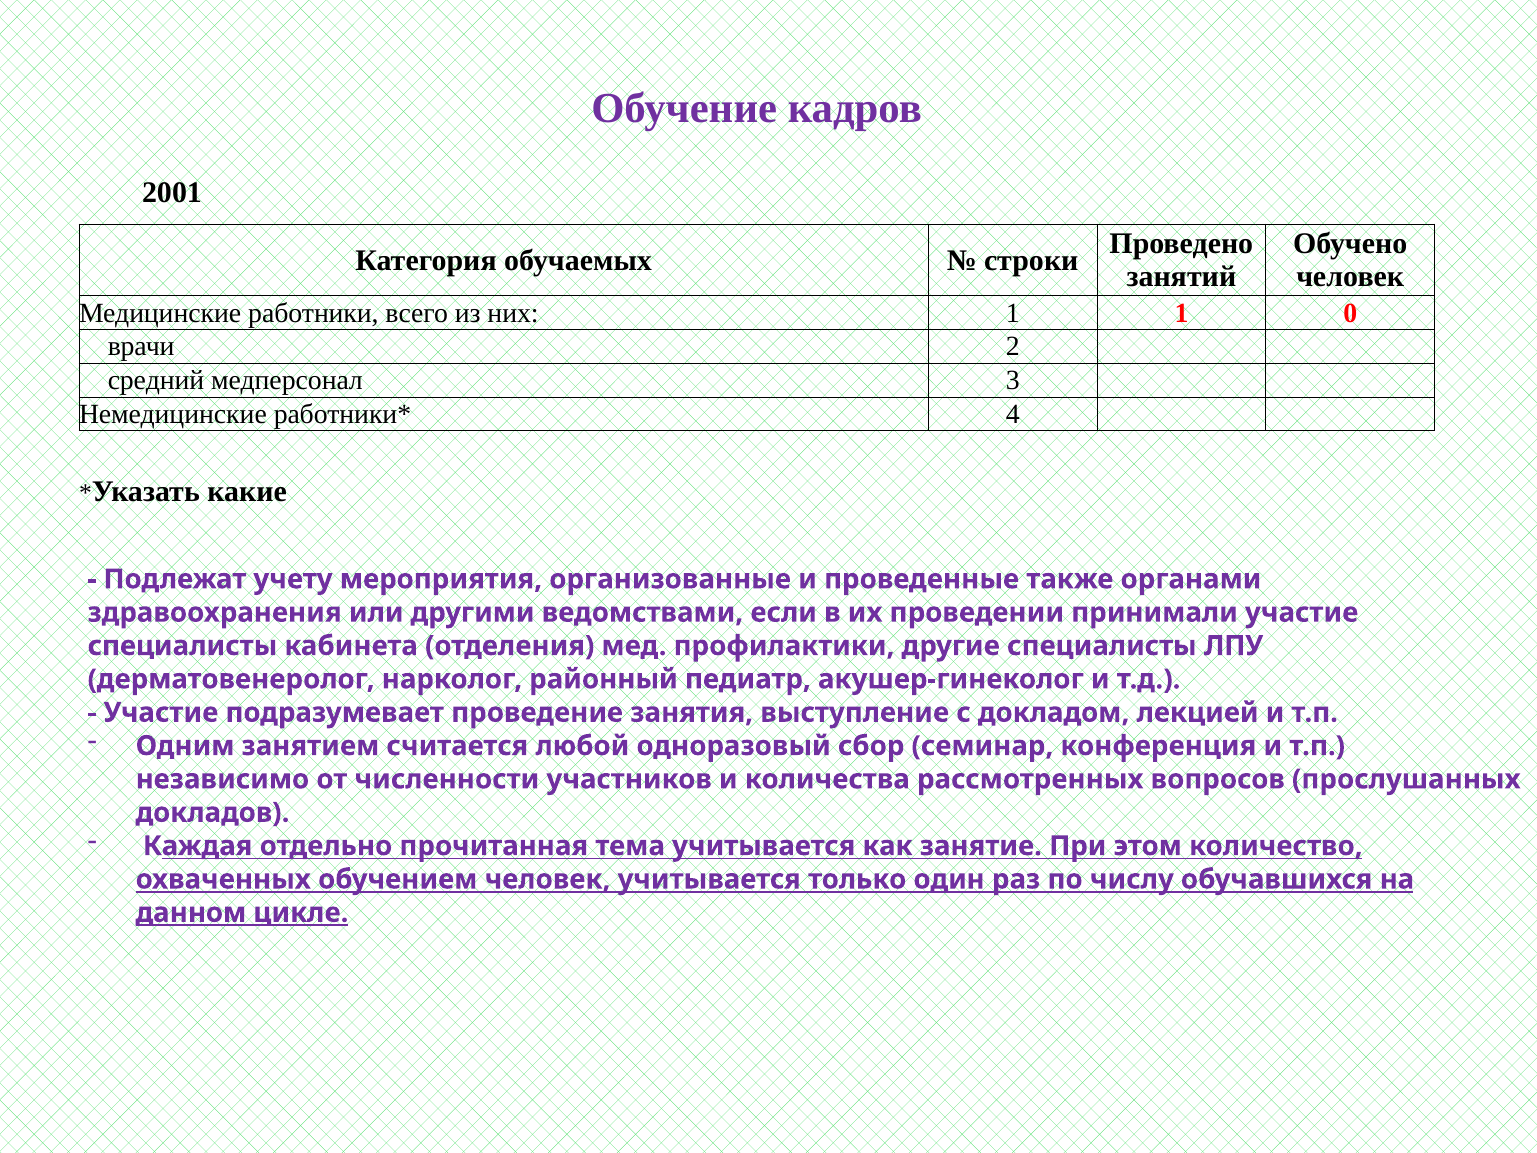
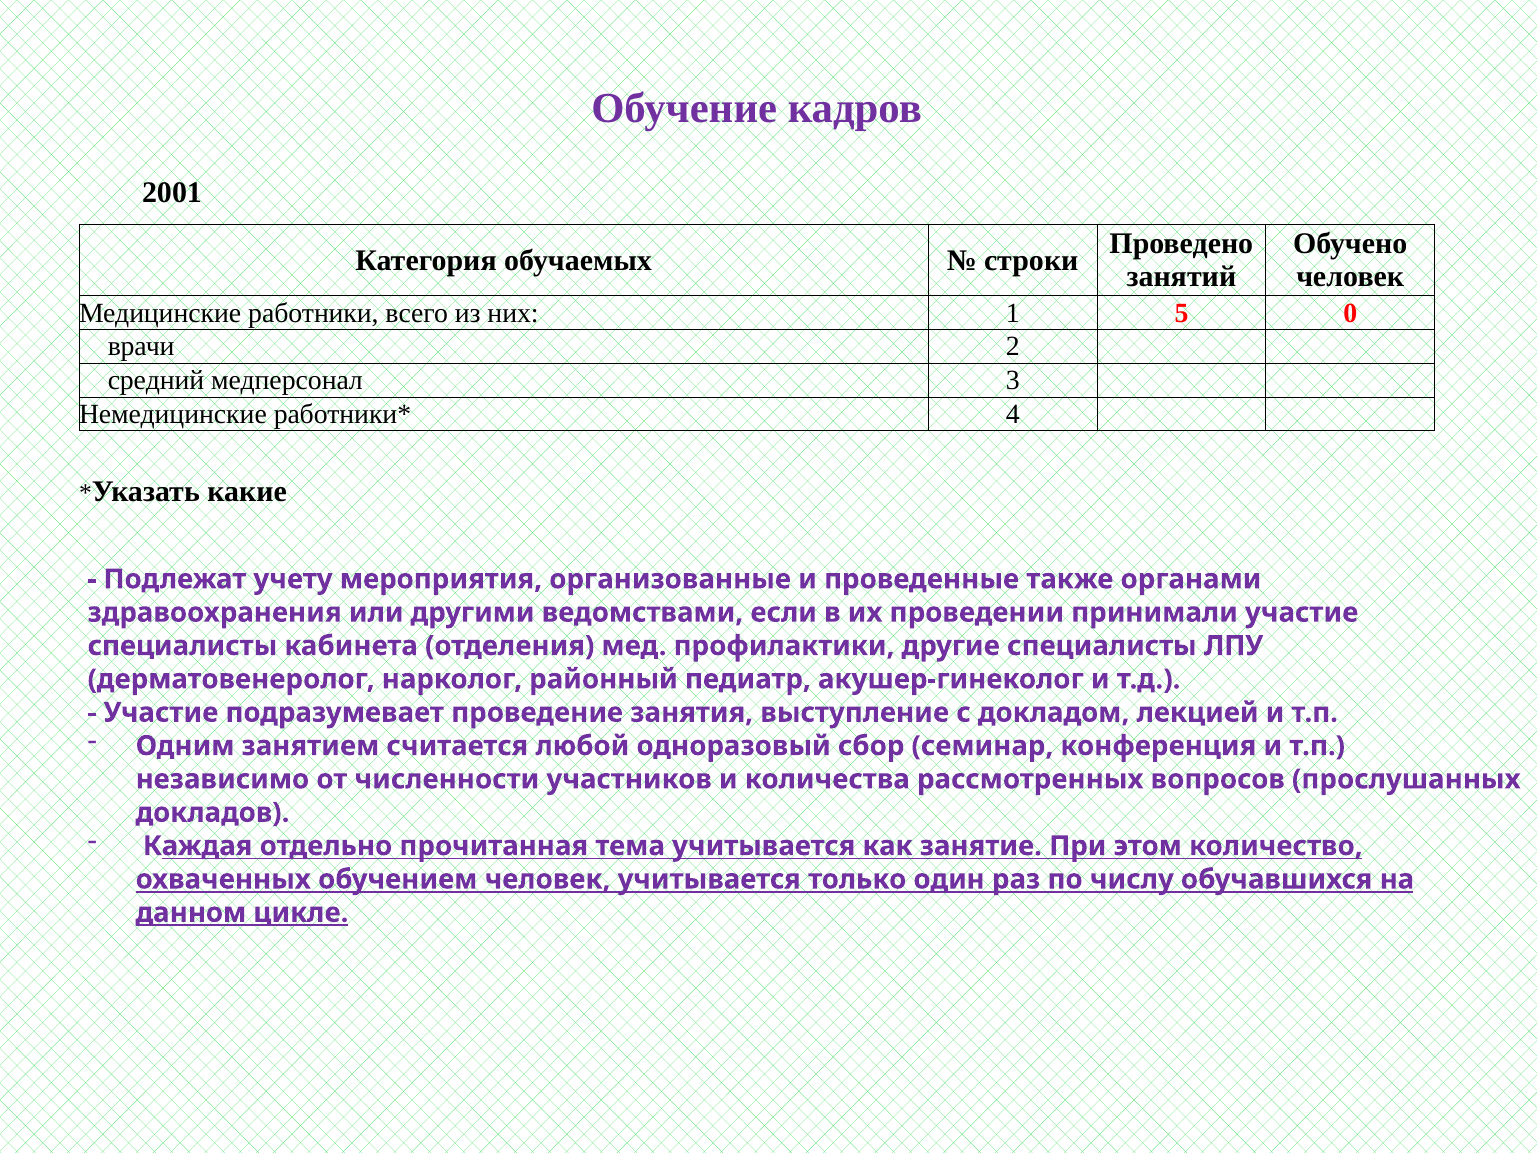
1 1: 1 -> 5
